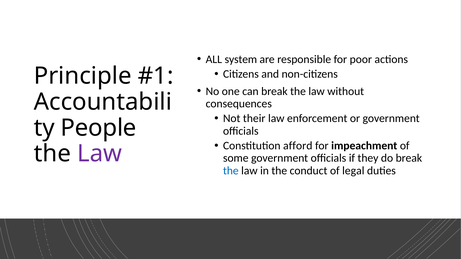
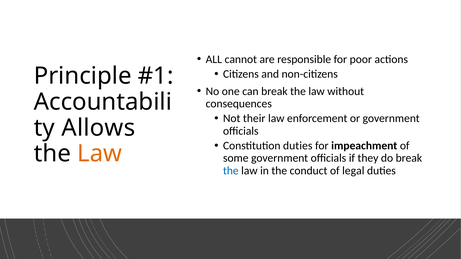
system: system -> cannot
People: People -> Allows
Constitution afford: afford -> duties
Law at (100, 154) colour: purple -> orange
